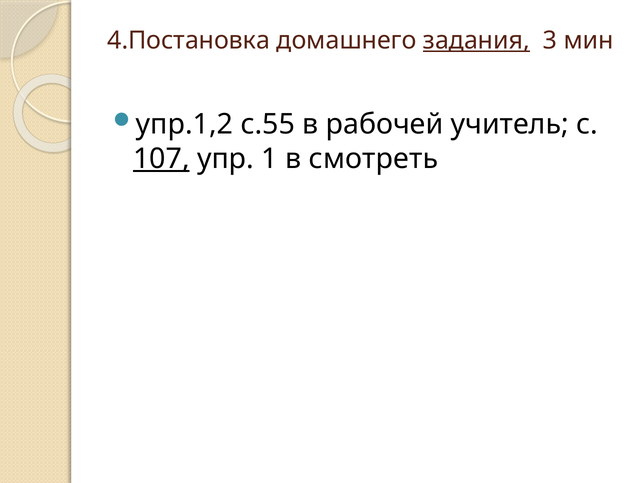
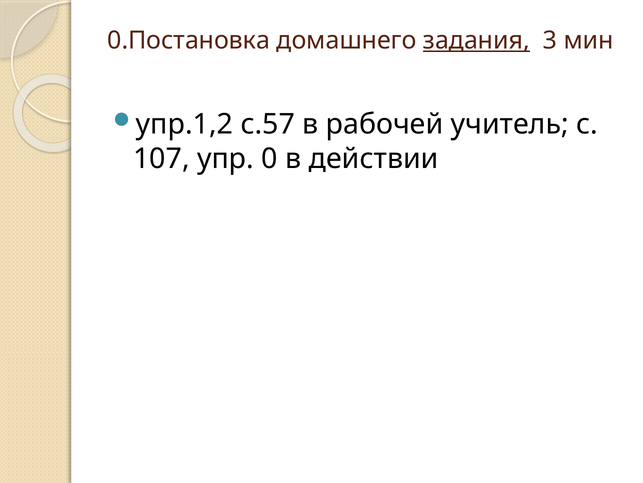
4.Постановка: 4.Постановка -> 0.Постановка
с.55: с.55 -> с.57
107 underline: present -> none
1: 1 -> 0
смотреть: смотреть -> действии
